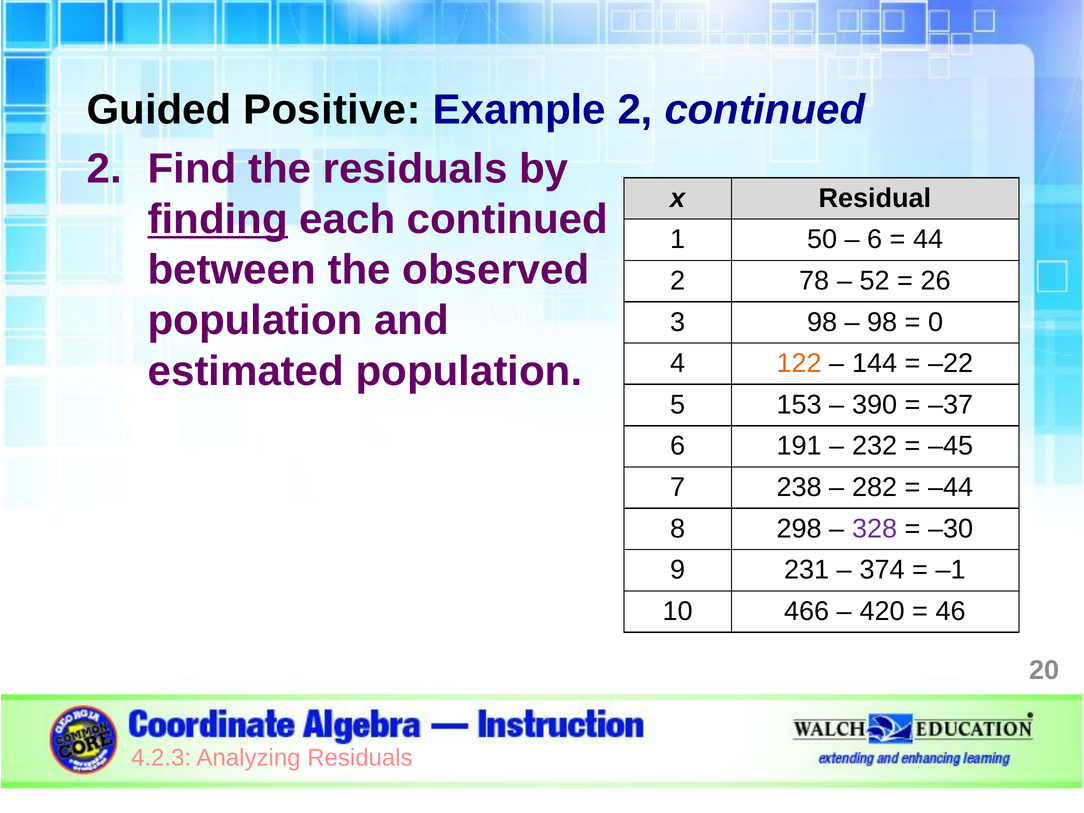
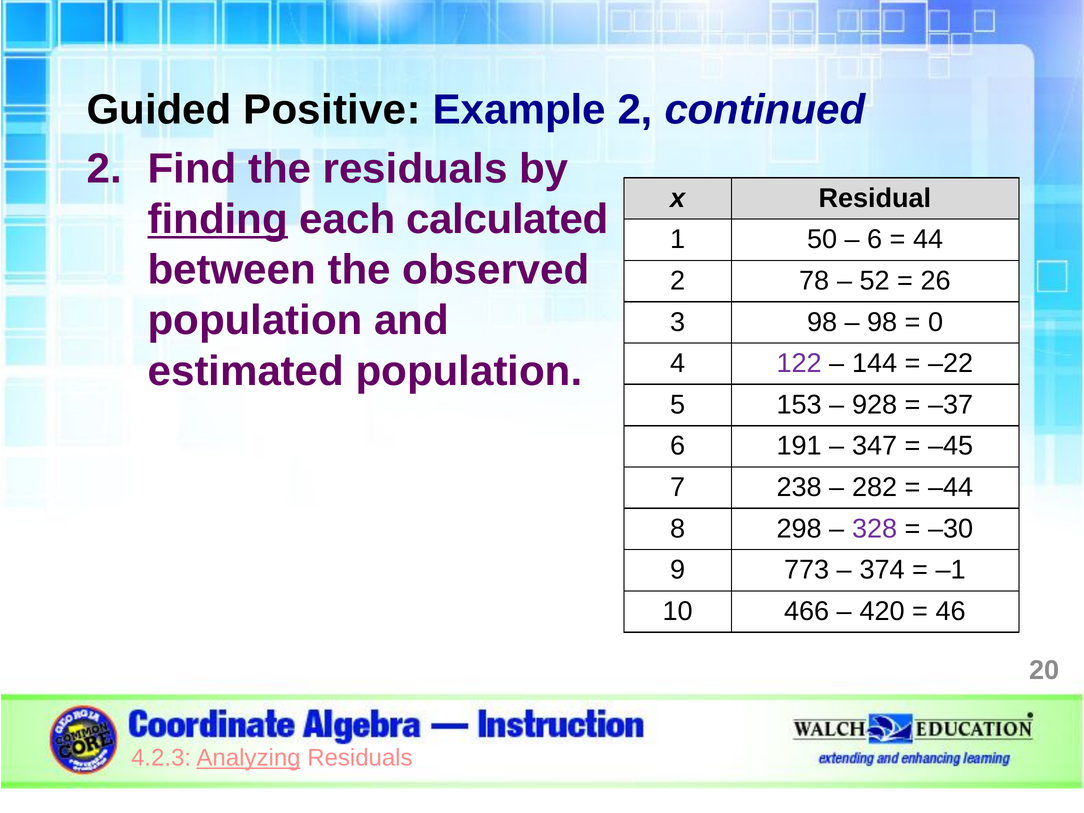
each continued: continued -> calculated
122 colour: orange -> purple
390: 390 -> 928
232: 232 -> 347
231: 231 -> 773
Analyzing underline: none -> present
